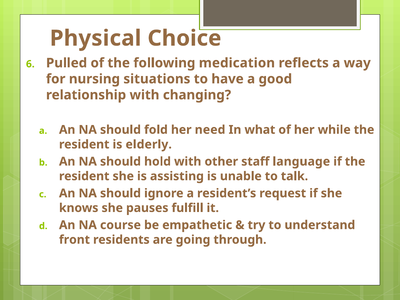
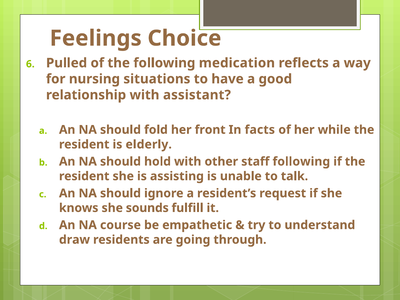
Physical: Physical -> Feelings
changing: changing -> assistant
need: need -> front
what: what -> facts
staff language: language -> following
pauses: pauses -> sounds
front: front -> draw
